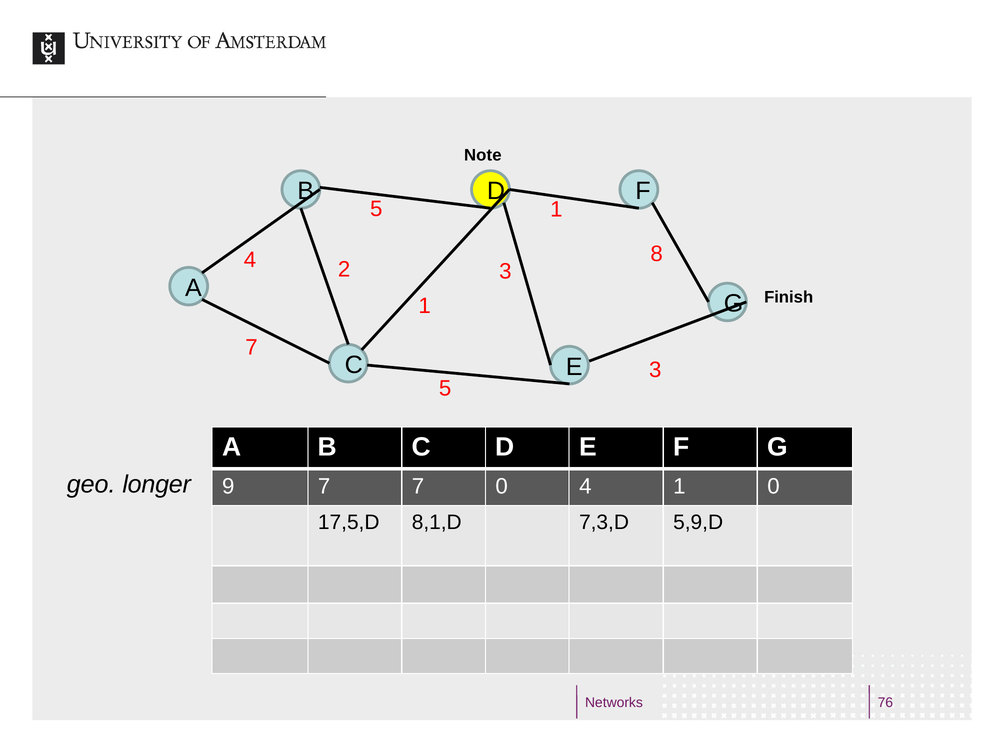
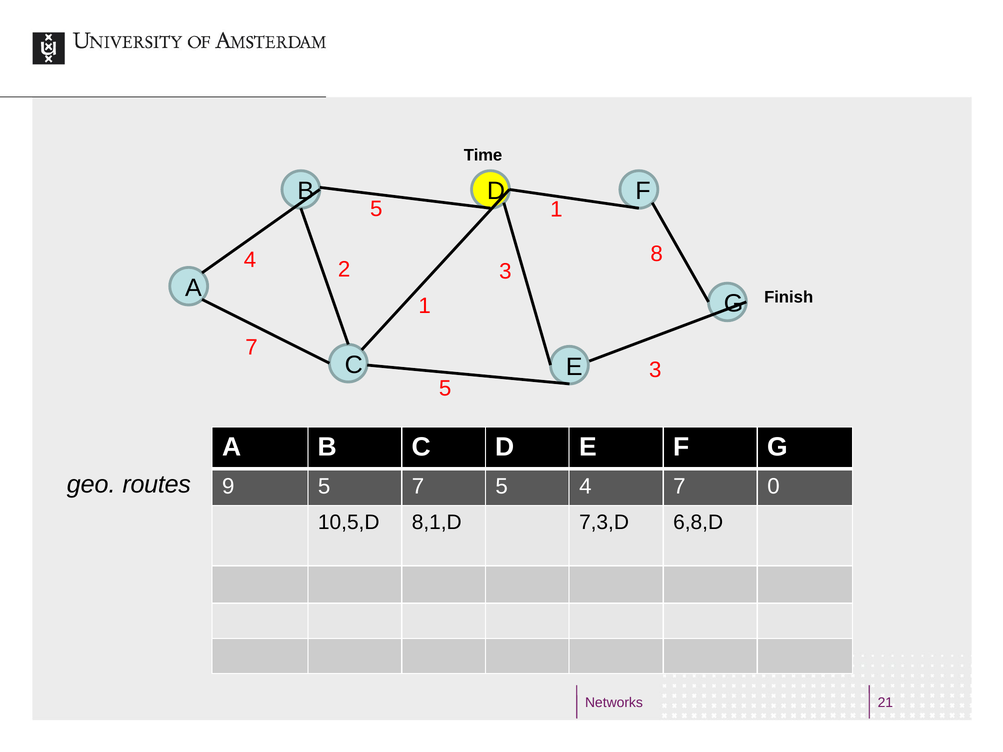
Note: Note -> Time
longer: longer -> routes
9 7: 7 -> 5
7 0: 0 -> 5
4 1: 1 -> 7
17,5,D: 17,5,D -> 10,5,D
5,9,D: 5,9,D -> 6,8,D
76: 76 -> 21
